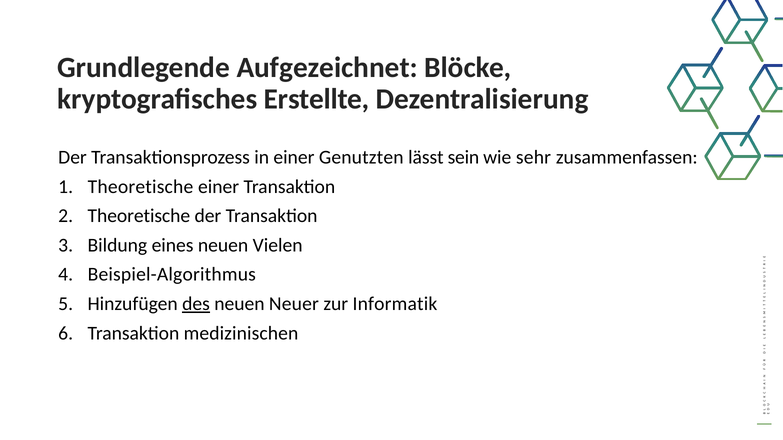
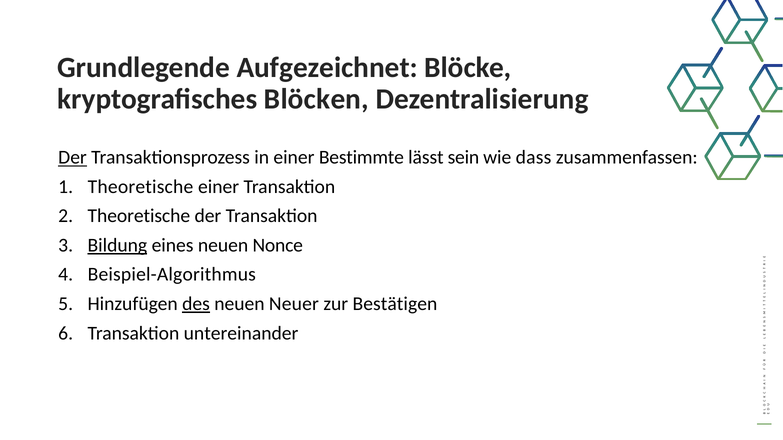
Erstellte: Erstellte -> Blöcken
Der at (73, 158) underline: none -> present
Genutzten: Genutzten -> Bestimmte
sehr: sehr -> dass
Bildung underline: none -> present
Vielen: Vielen -> Nonce
Informatik: Informatik -> Bestätigen
medizinischen: medizinischen -> untereinander
